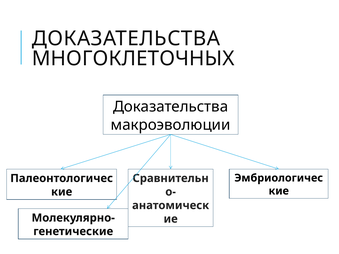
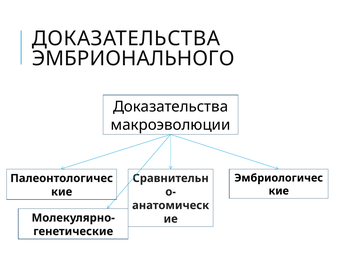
МНОГОКЛЕТОЧНЫХ: МНОГОКЛЕТОЧНЫХ -> ЭМБРИОНАЛЬНОГО
